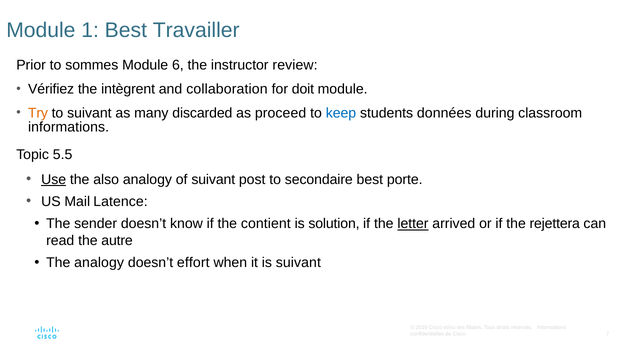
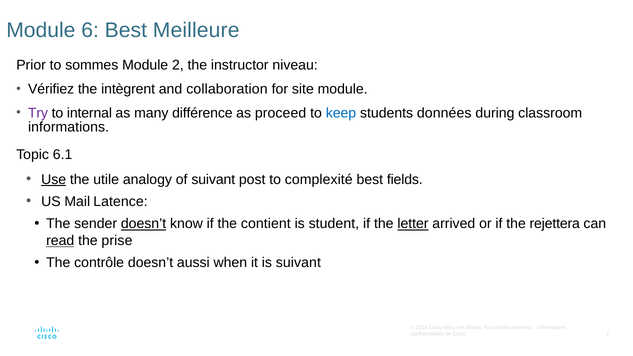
1: 1 -> 6
Travailler: Travailler -> Meilleure
6: 6 -> 2
review: review -> niveau
doit: doit -> site
Try colour: orange -> purple
to suivant: suivant -> internal
discarded: discarded -> différence
5.5: 5.5 -> 6.1
also: also -> utile
secondaire: secondaire -> complexité
porte: porte -> fields
doesn’t at (144, 224) underline: none -> present
solution: solution -> student
read underline: none -> present
autre: autre -> prise
The analogy: analogy -> contrôle
effort: effort -> aussi
